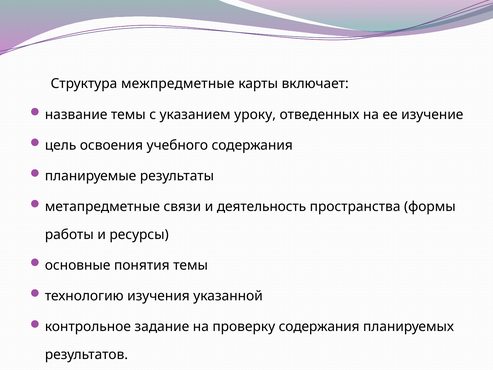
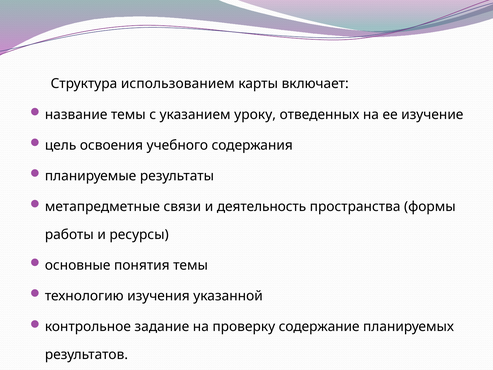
межпредметные: межпредметные -> использованием
проверку содержания: содержания -> содержание
